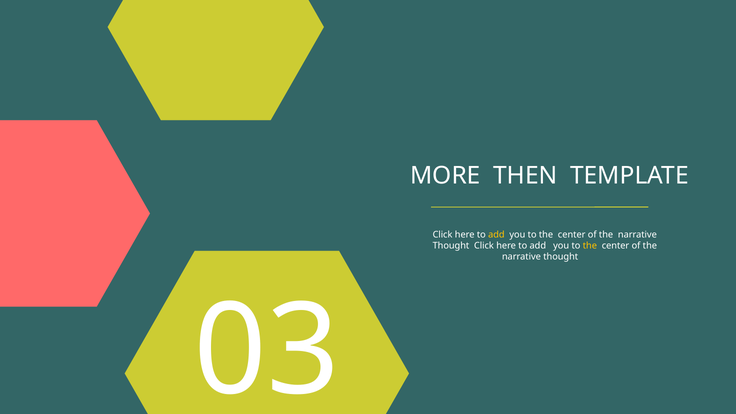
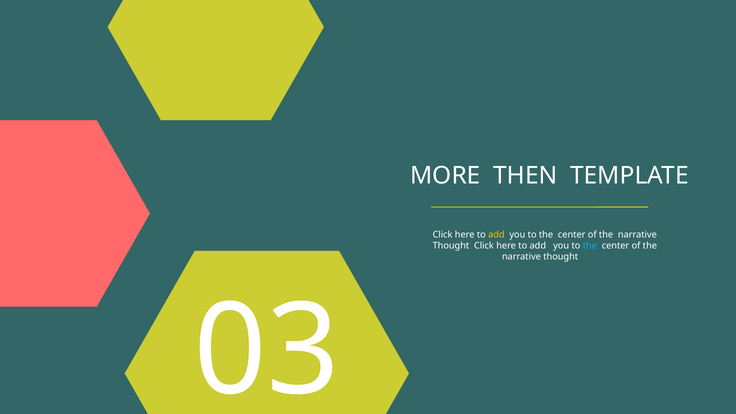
the at (590, 246) colour: yellow -> light blue
